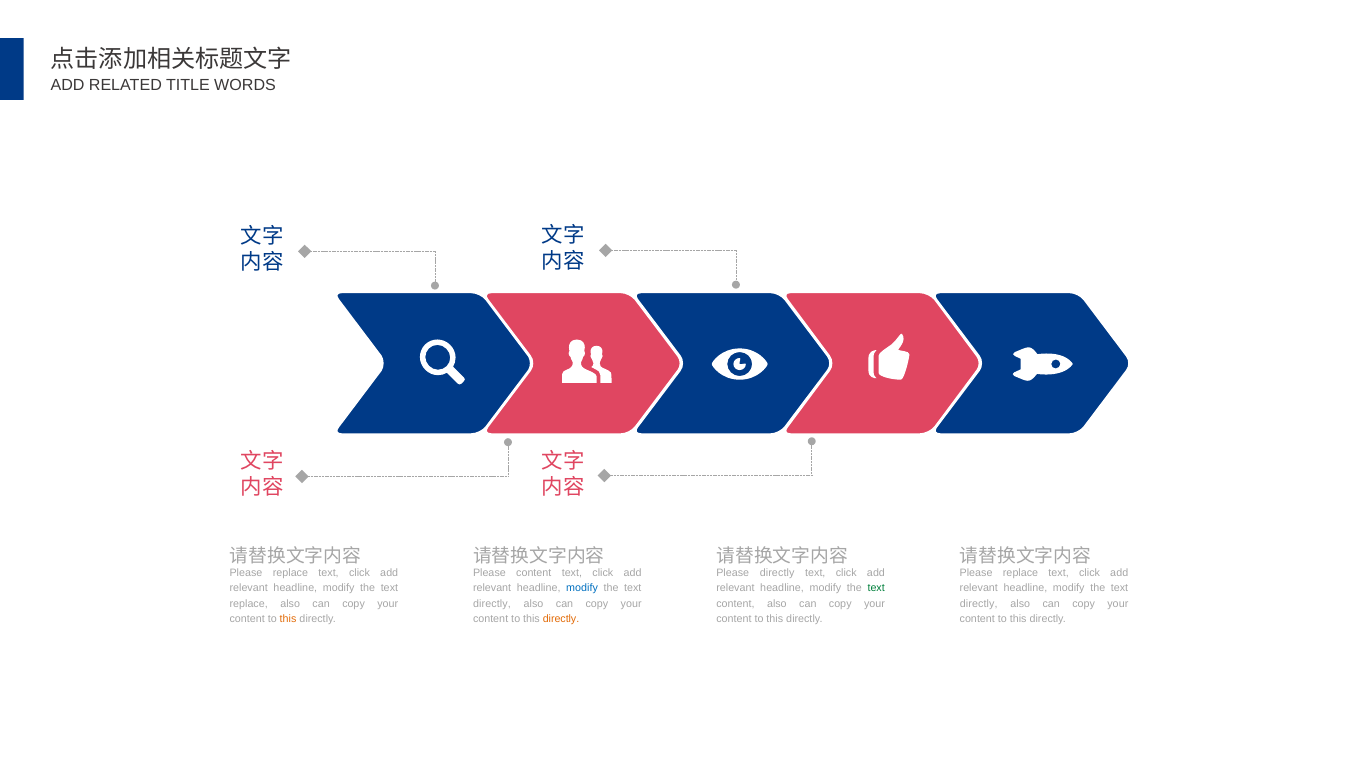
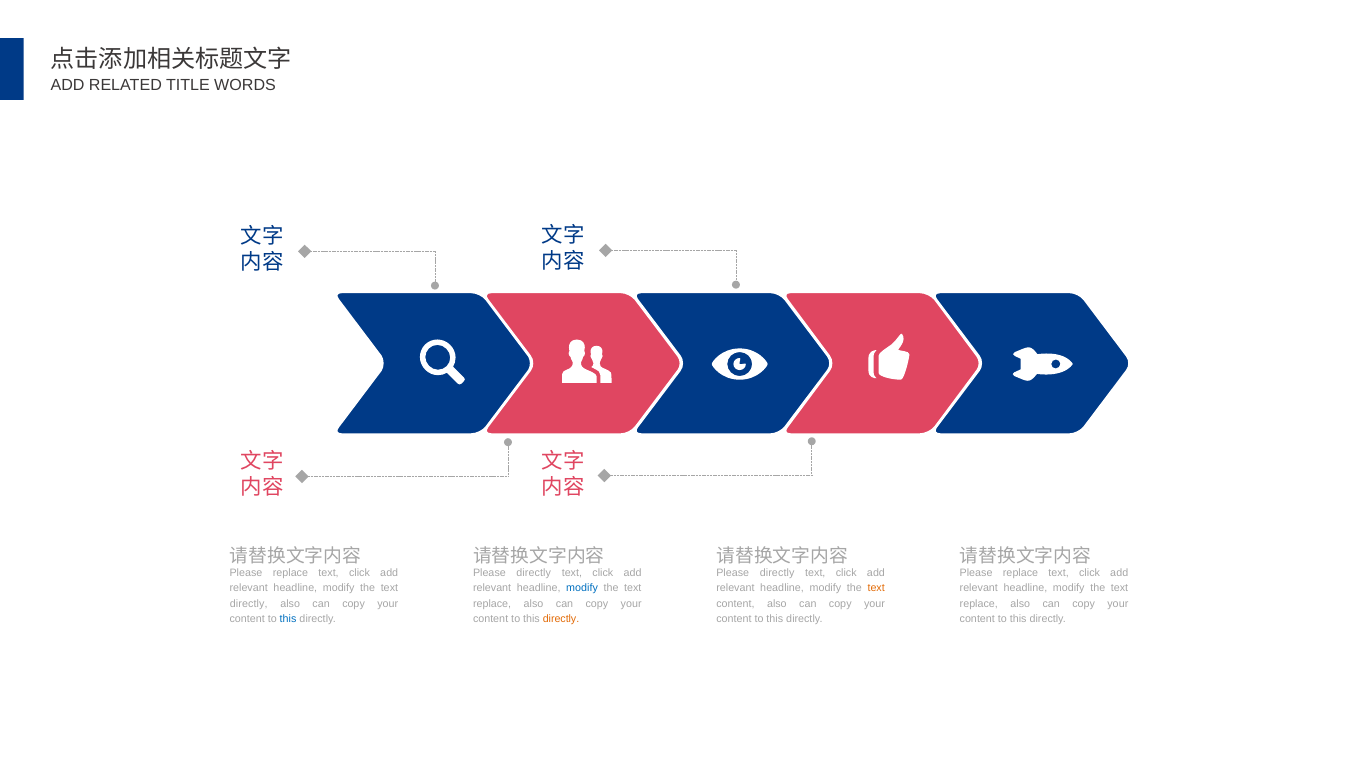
content at (534, 573): content -> directly
text at (876, 589) colour: green -> orange
replace at (249, 604): replace -> directly
directly at (492, 604): directly -> replace
directly at (979, 604): directly -> replace
this at (288, 619) colour: orange -> blue
